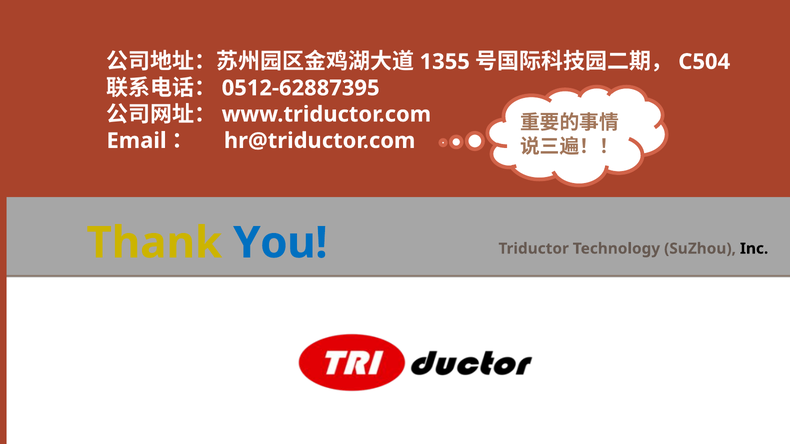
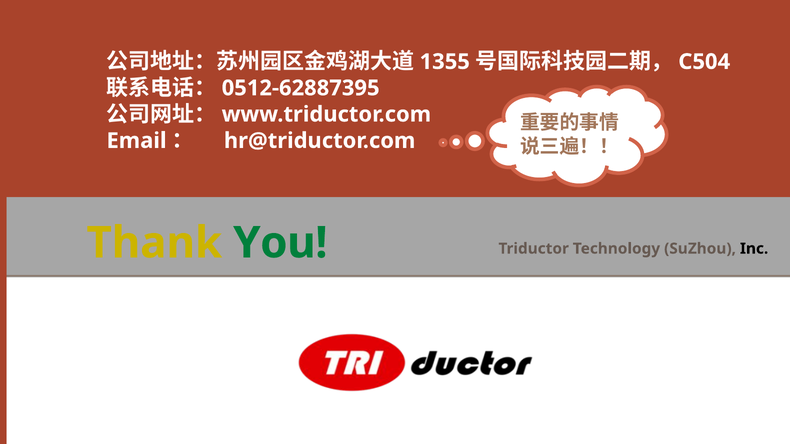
You colour: blue -> green
